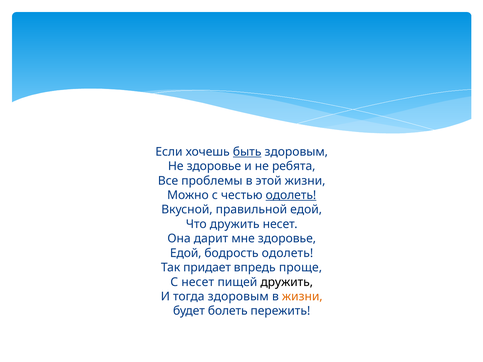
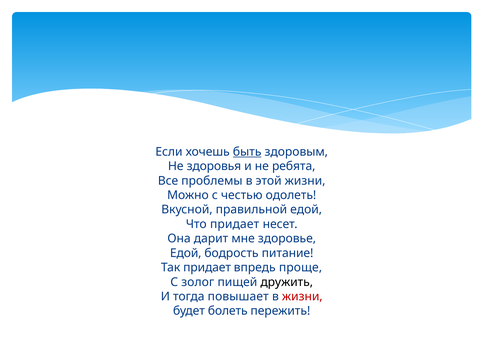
Не здоровье: здоровье -> здоровья
одолеть at (291, 195) underline: present -> none
Что дружить: дружить -> придает
бодрость одолеть: одолеть -> питание
С несет: несет -> золог
тогда здоровым: здоровым -> повышает
жизни at (302, 297) colour: orange -> red
